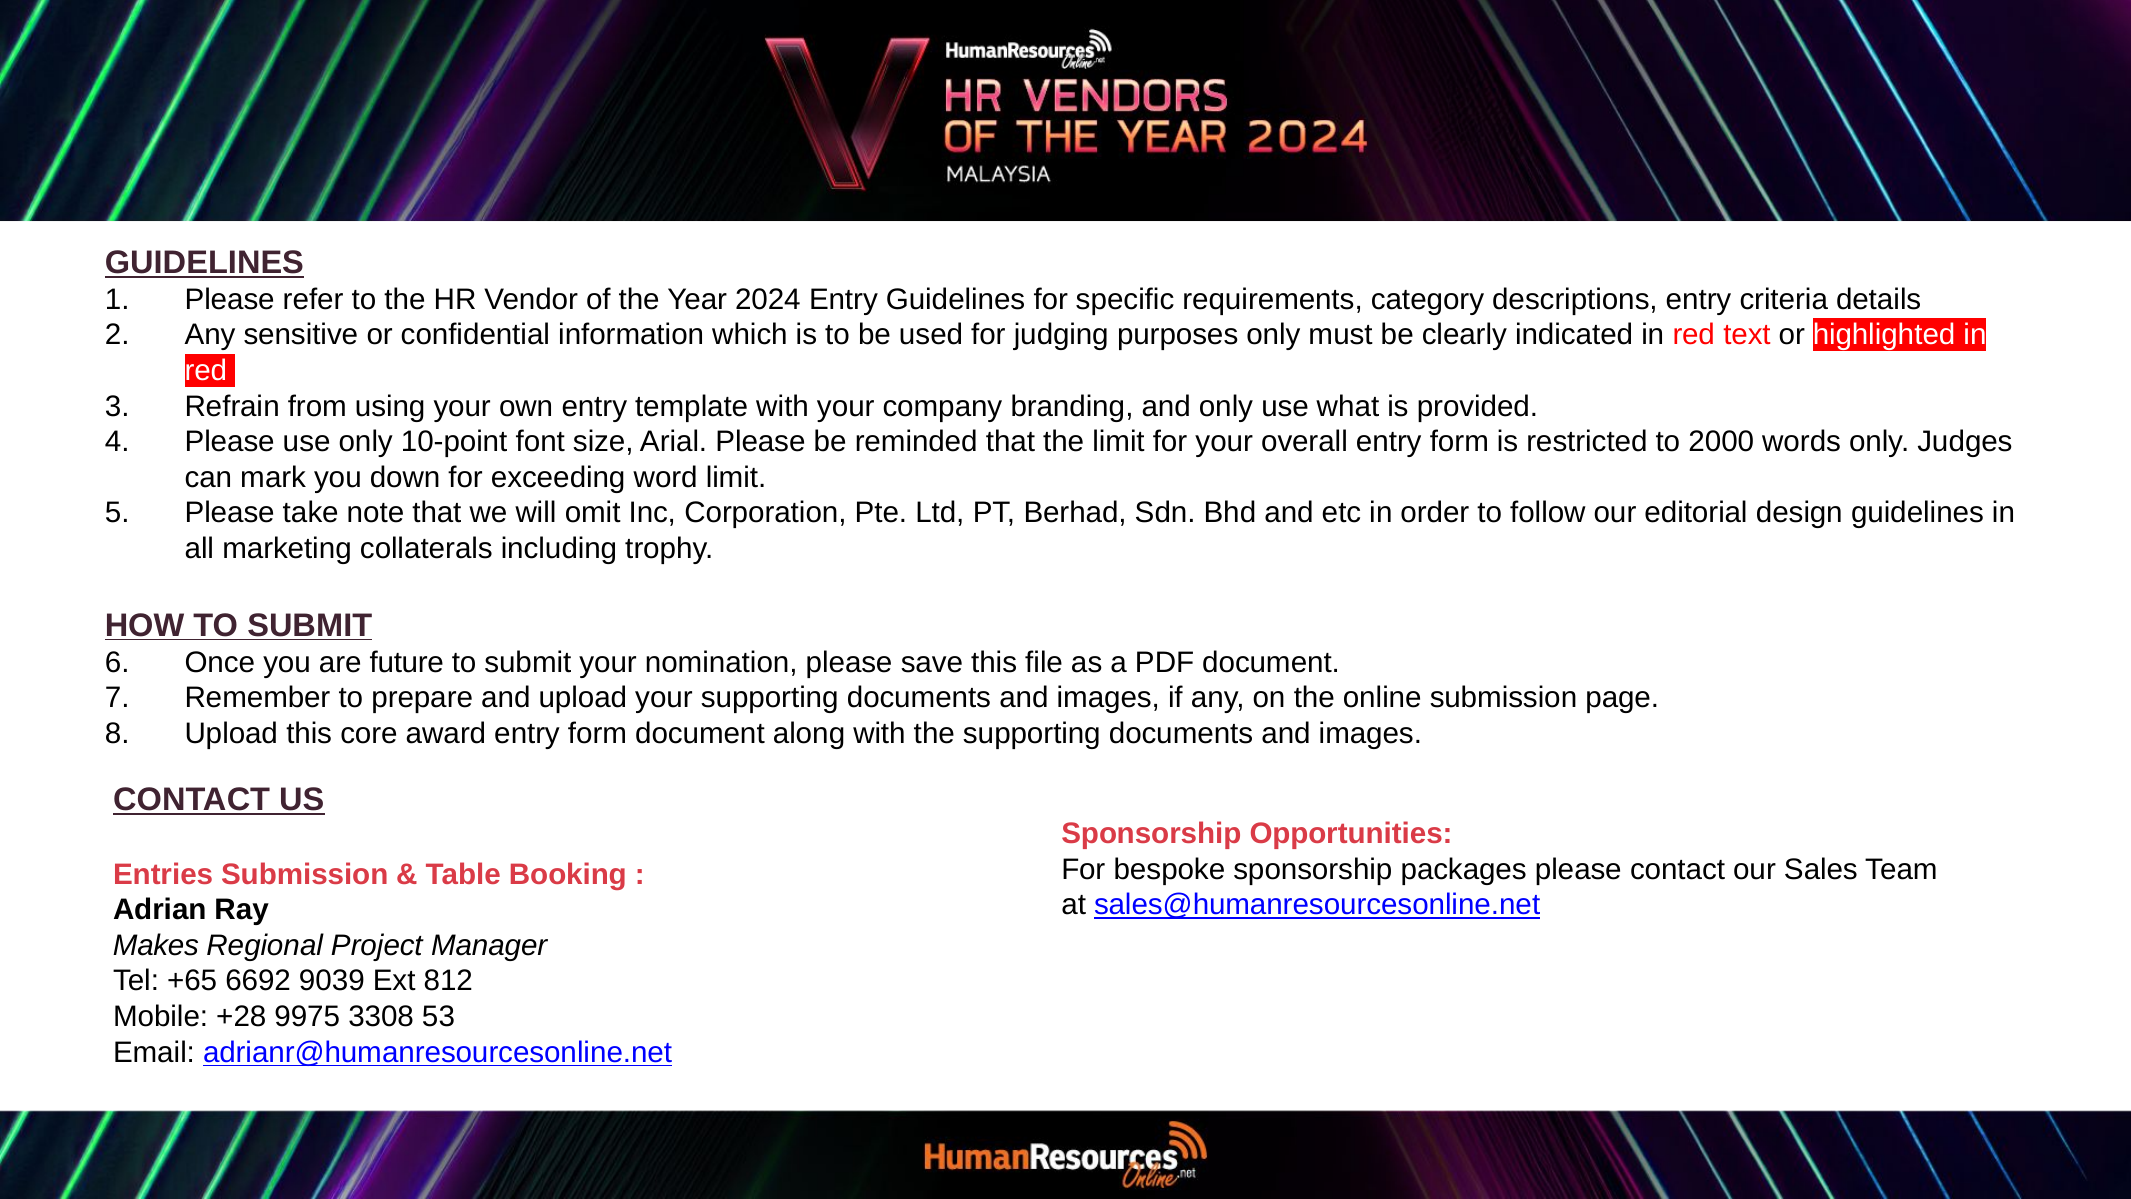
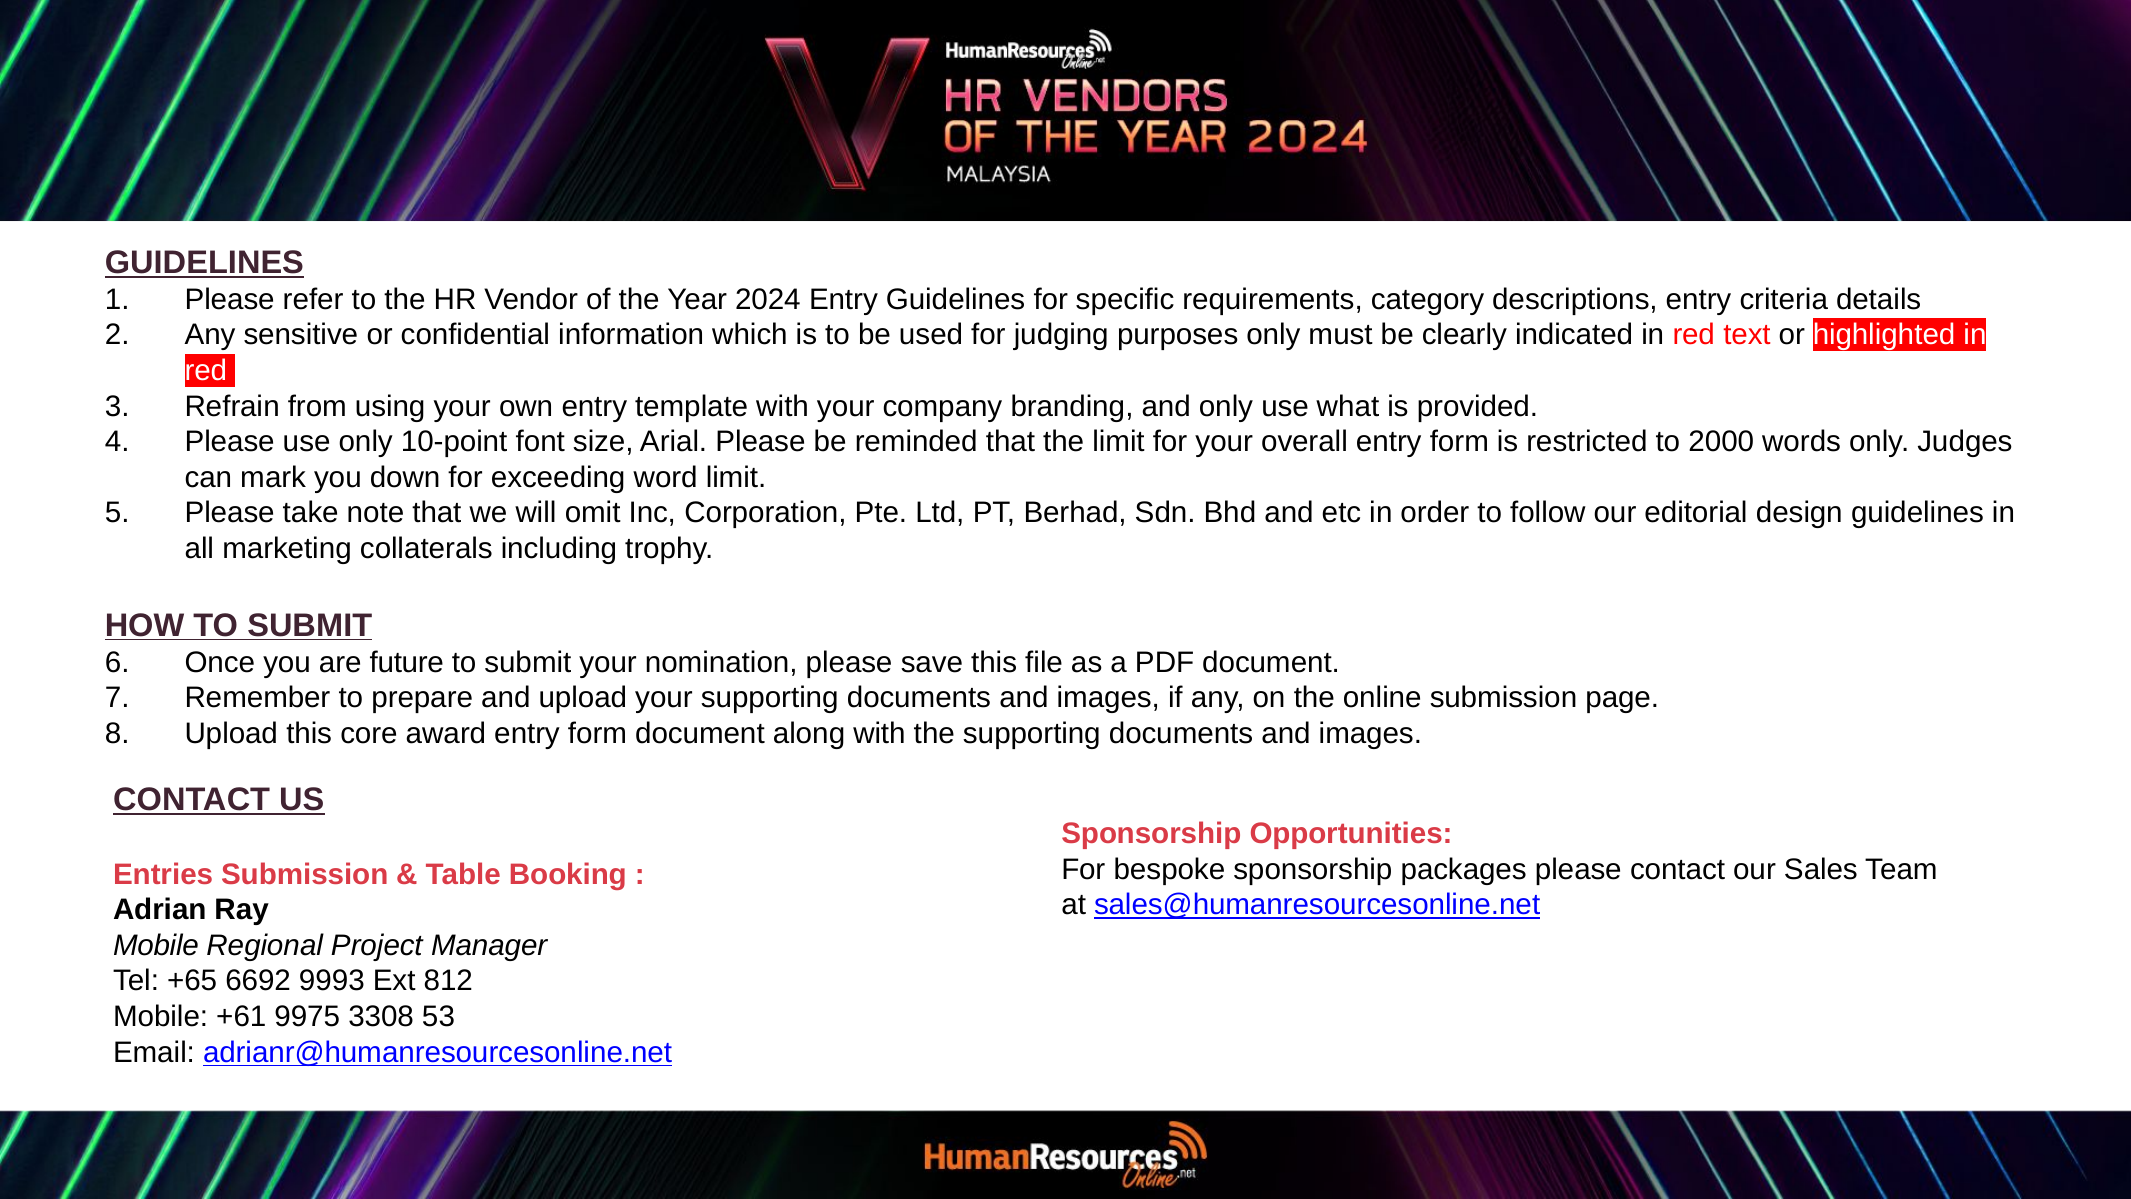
Makes at (156, 945): Makes -> Mobile
9039: 9039 -> 9993
+28: +28 -> +61
